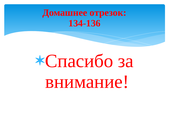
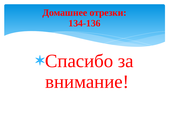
отрезок: отрезок -> отрезки
